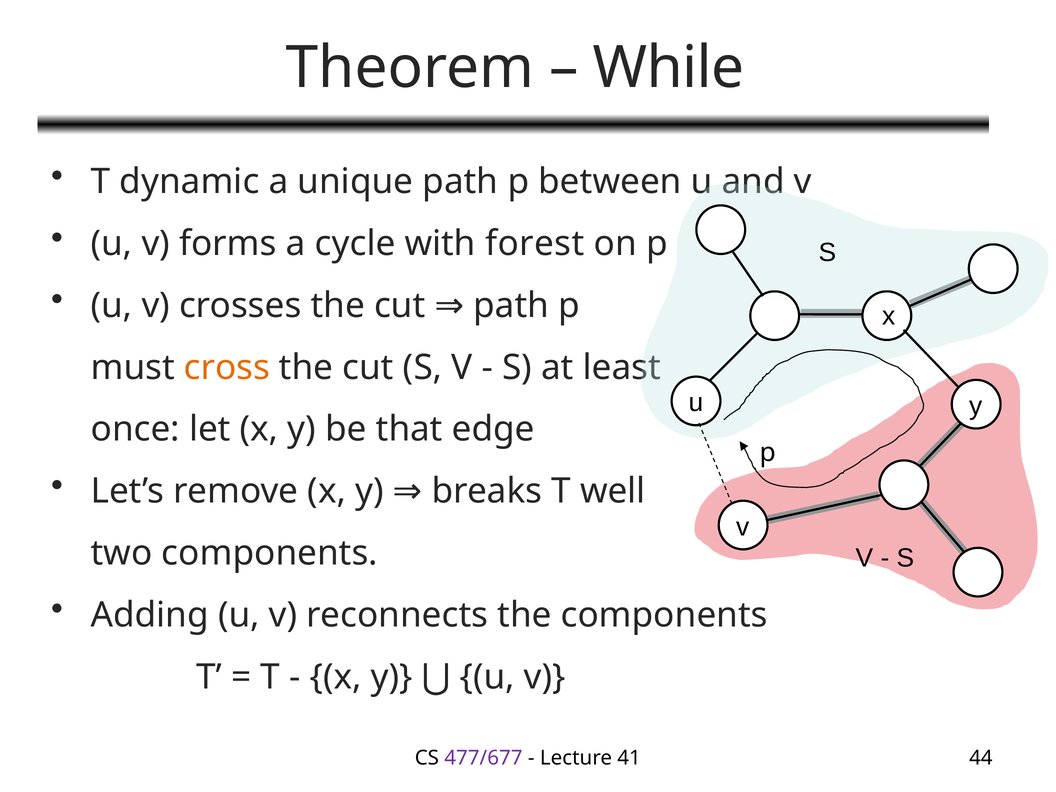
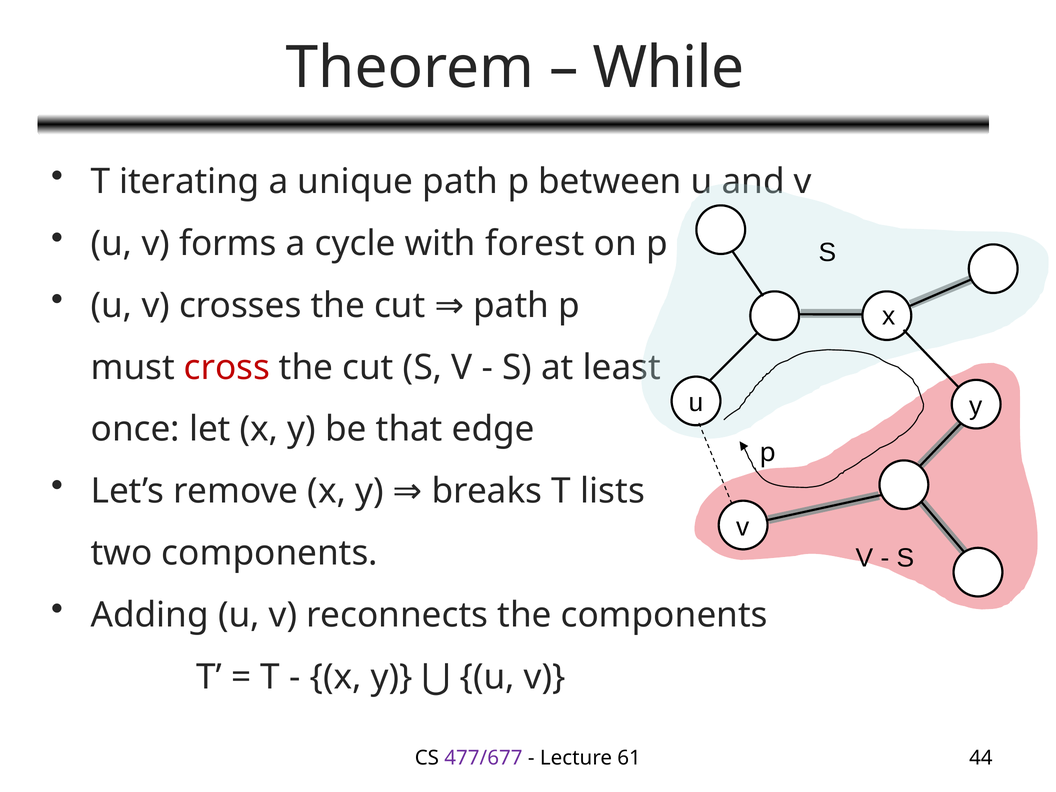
dynamic: dynamic -> iterating
cross colour: orange -> red
well: well -> lists
41: 41 -> 61
